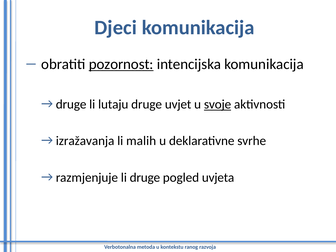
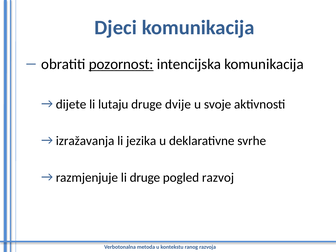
druge at (71, 104): druge -> dijete
uvjet: uvjet -> dvije
svoje underline: present -> none
malih: malih -> jezika
uvjeta: uvjeta -> razvoj
